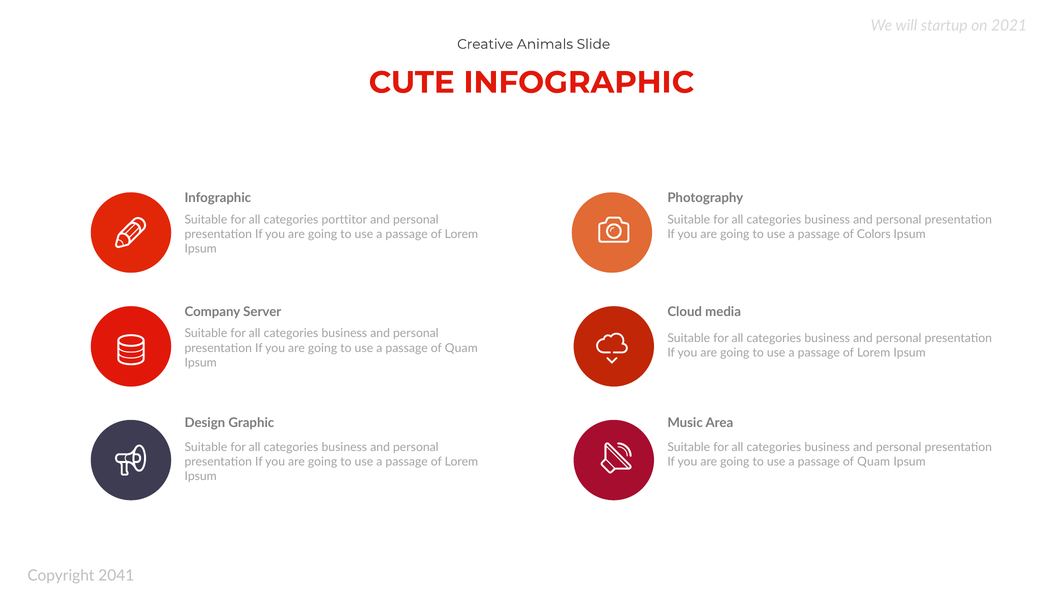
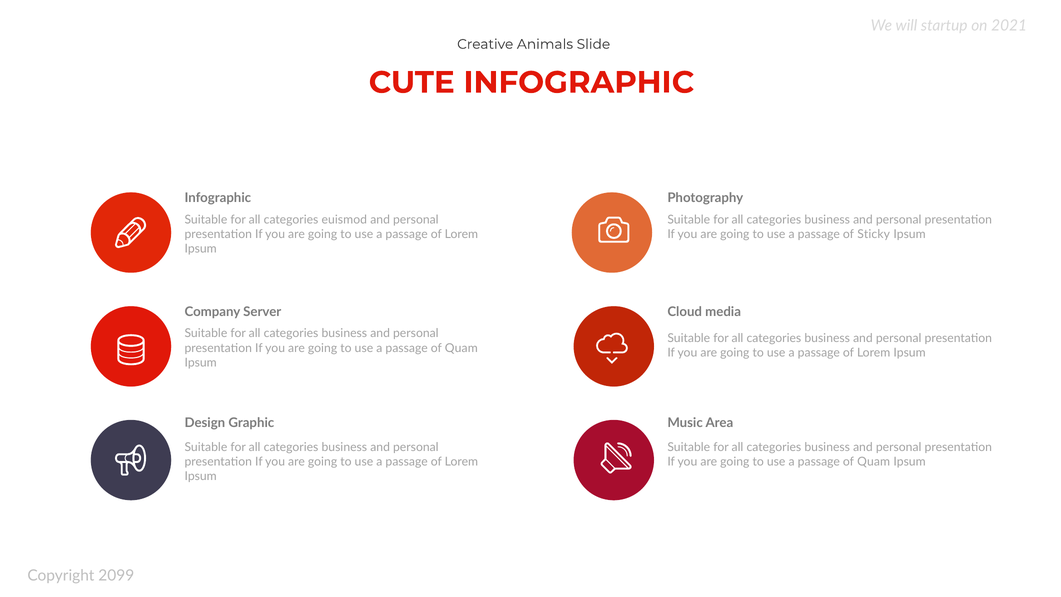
porttitor: porttitor -> euismod
Colors: Colors -> Sticky
2041: 2041 -> 2099
